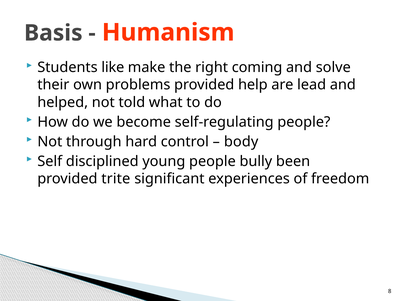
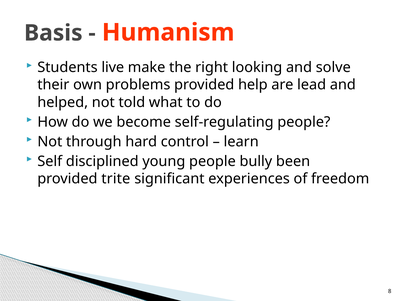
like: like -> live
coming: coming -> looking
body: body -> learn
